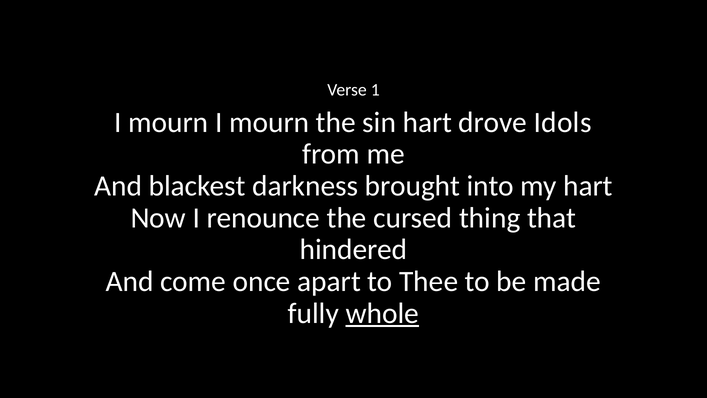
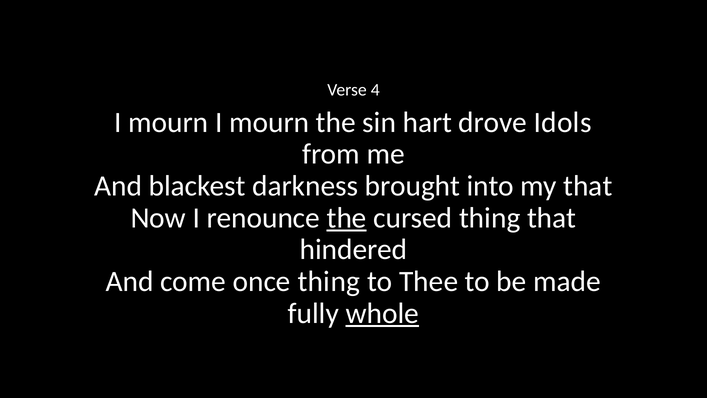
1: 1 -> 4
my hart: hart -> that
the at (347, 218) underline: none -> present
once apart: apart -> thing
